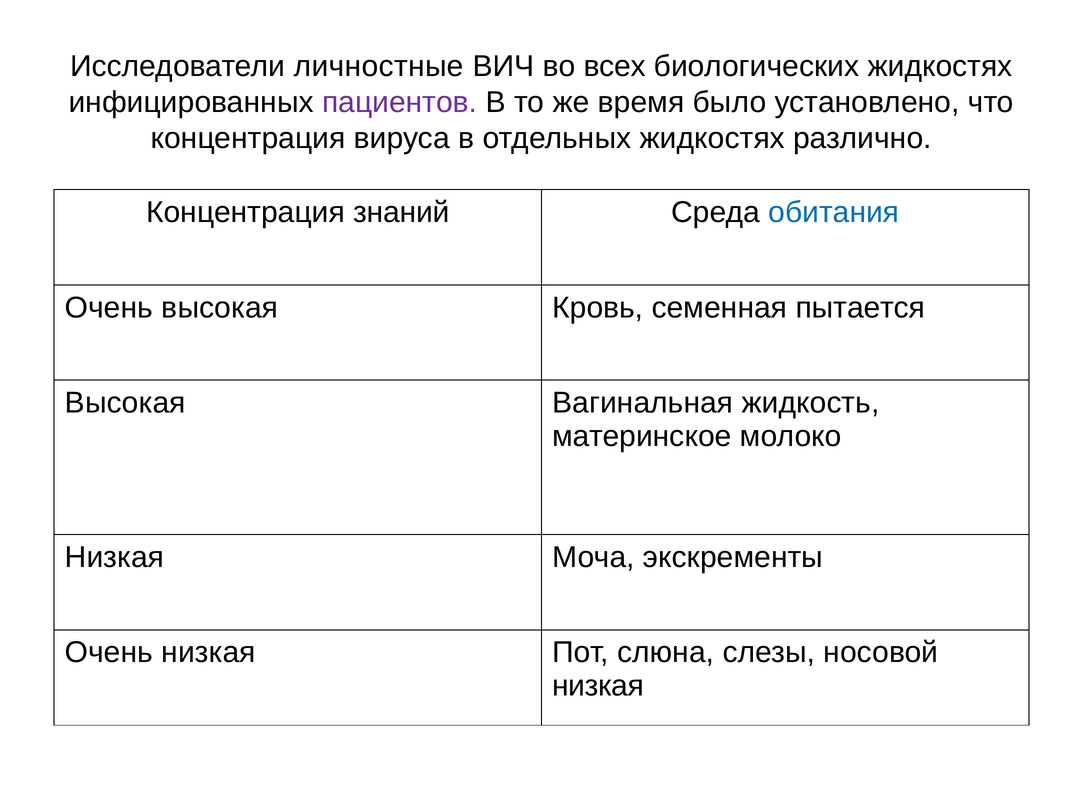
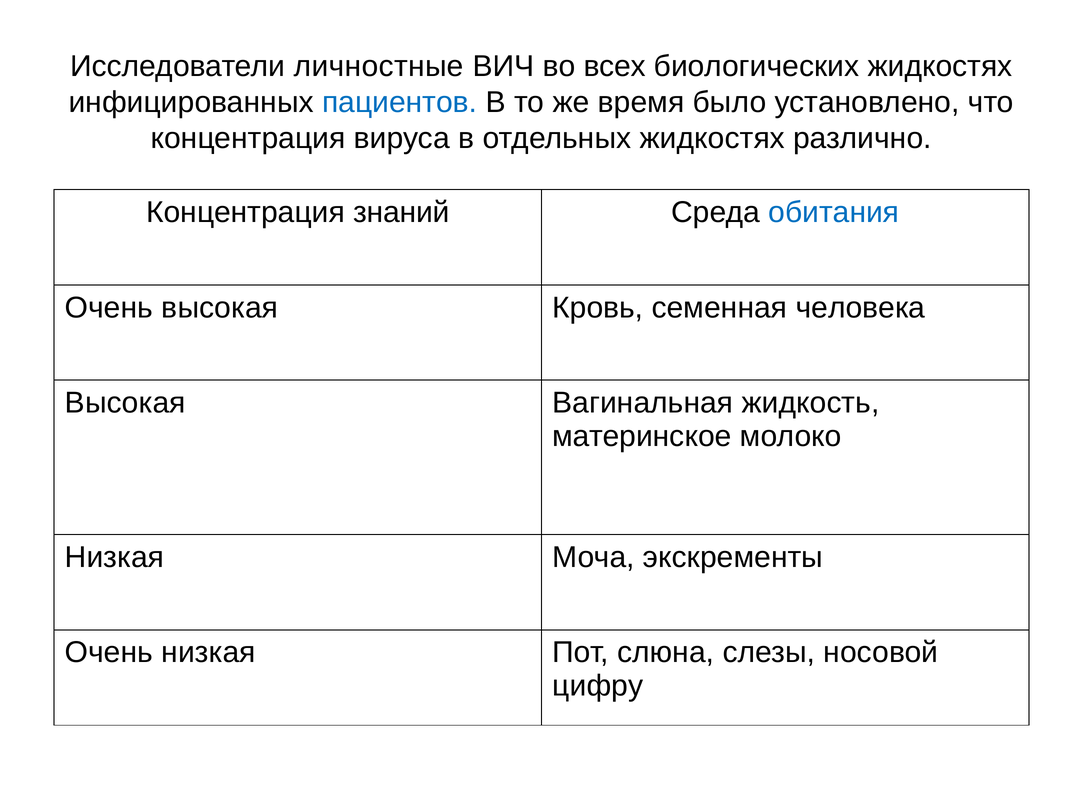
пациентов colour: purple -> blue
пытается: пытается -> человека
низкая at (598, 686): низкая -> цифру
